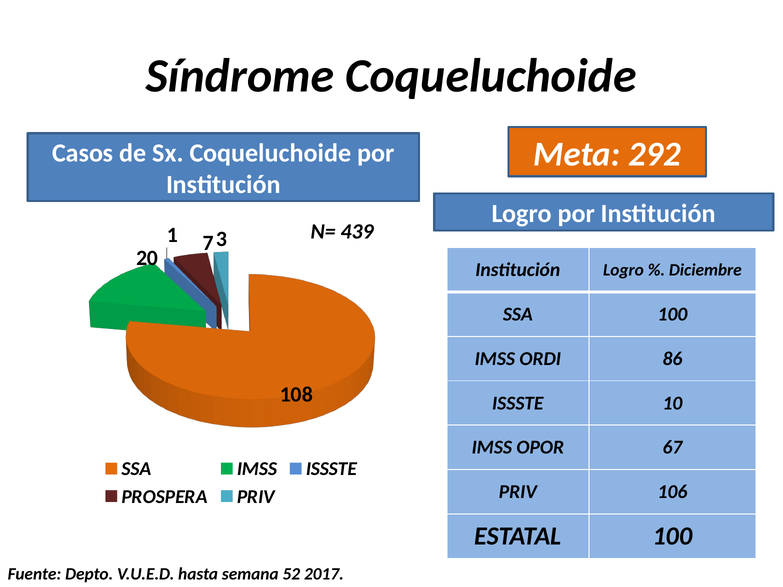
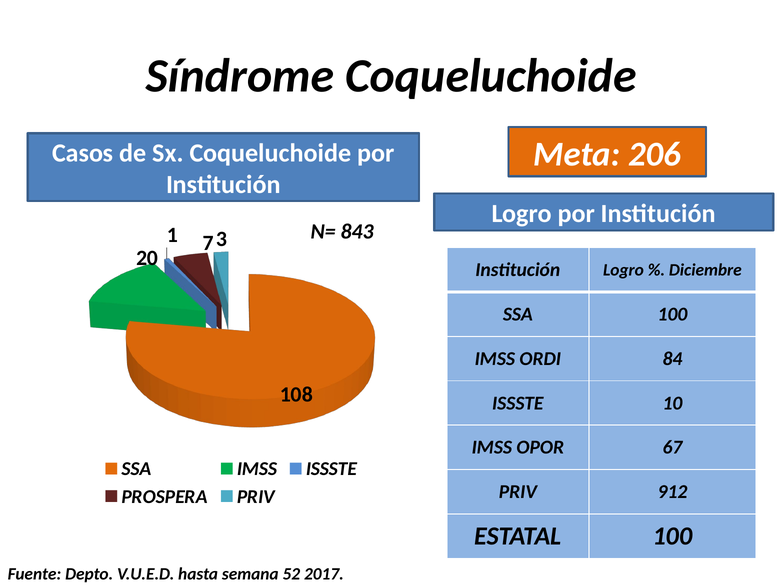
292: 292 -> 206
439: 439 -> 843
86: 86 -> 84
106: 106 -> 912
